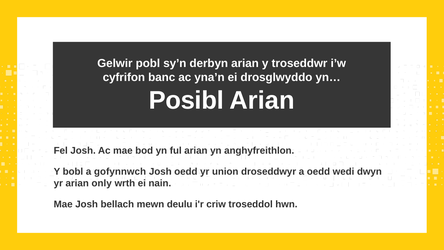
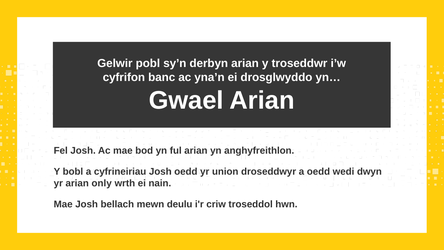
Posibl: Posibl -> Gwael
gofynnwch: gofynnwch -> cyfrineiriau
